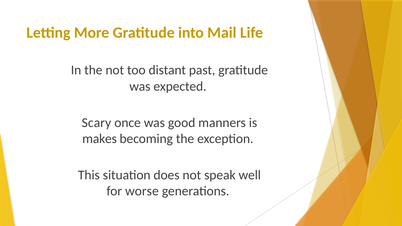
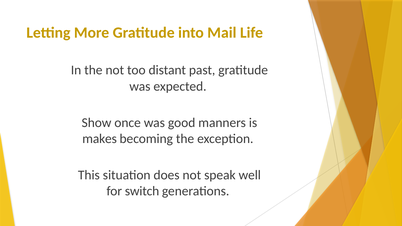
Scary: Scary -> Show
worse: worse -> switch
